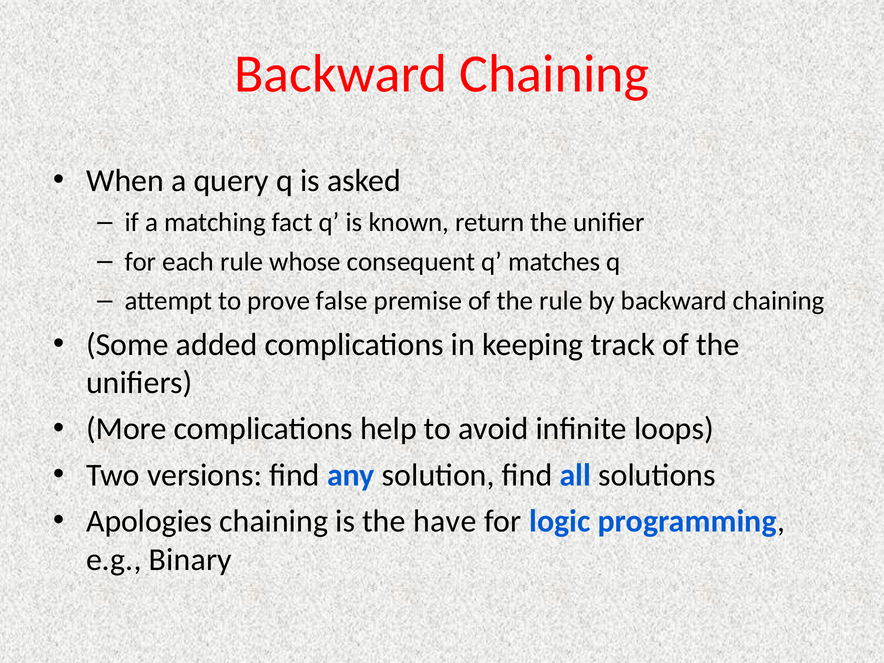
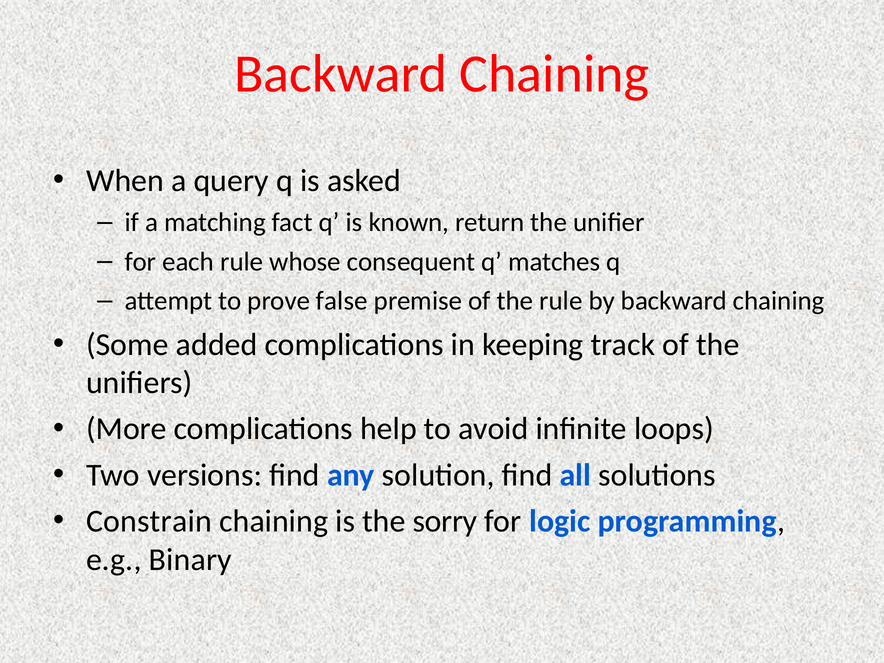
Apologies: Apologies -> Constrain
have: have -> sorry
